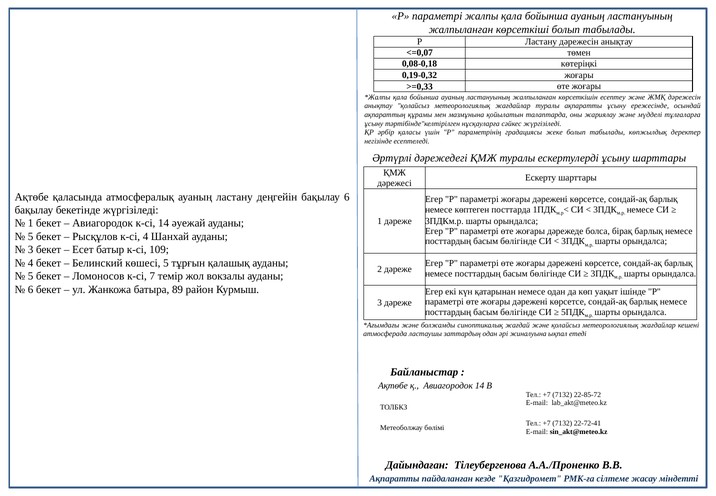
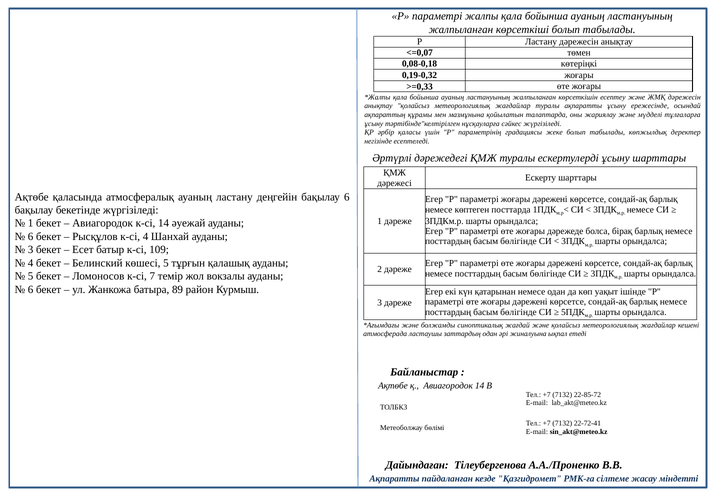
5 at (31, 236): 5 -> 6
